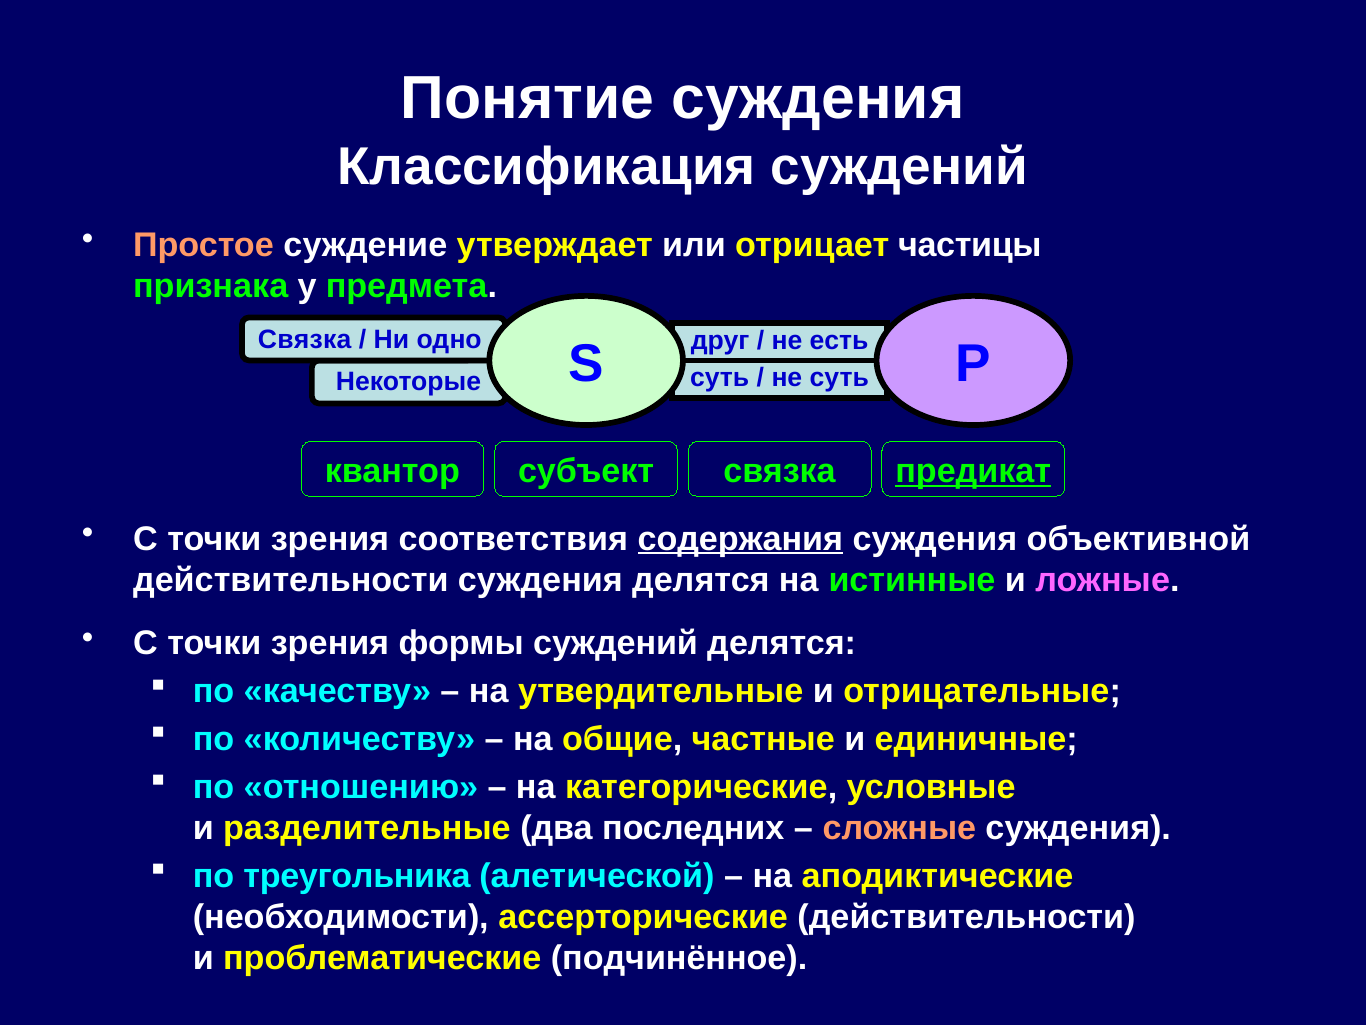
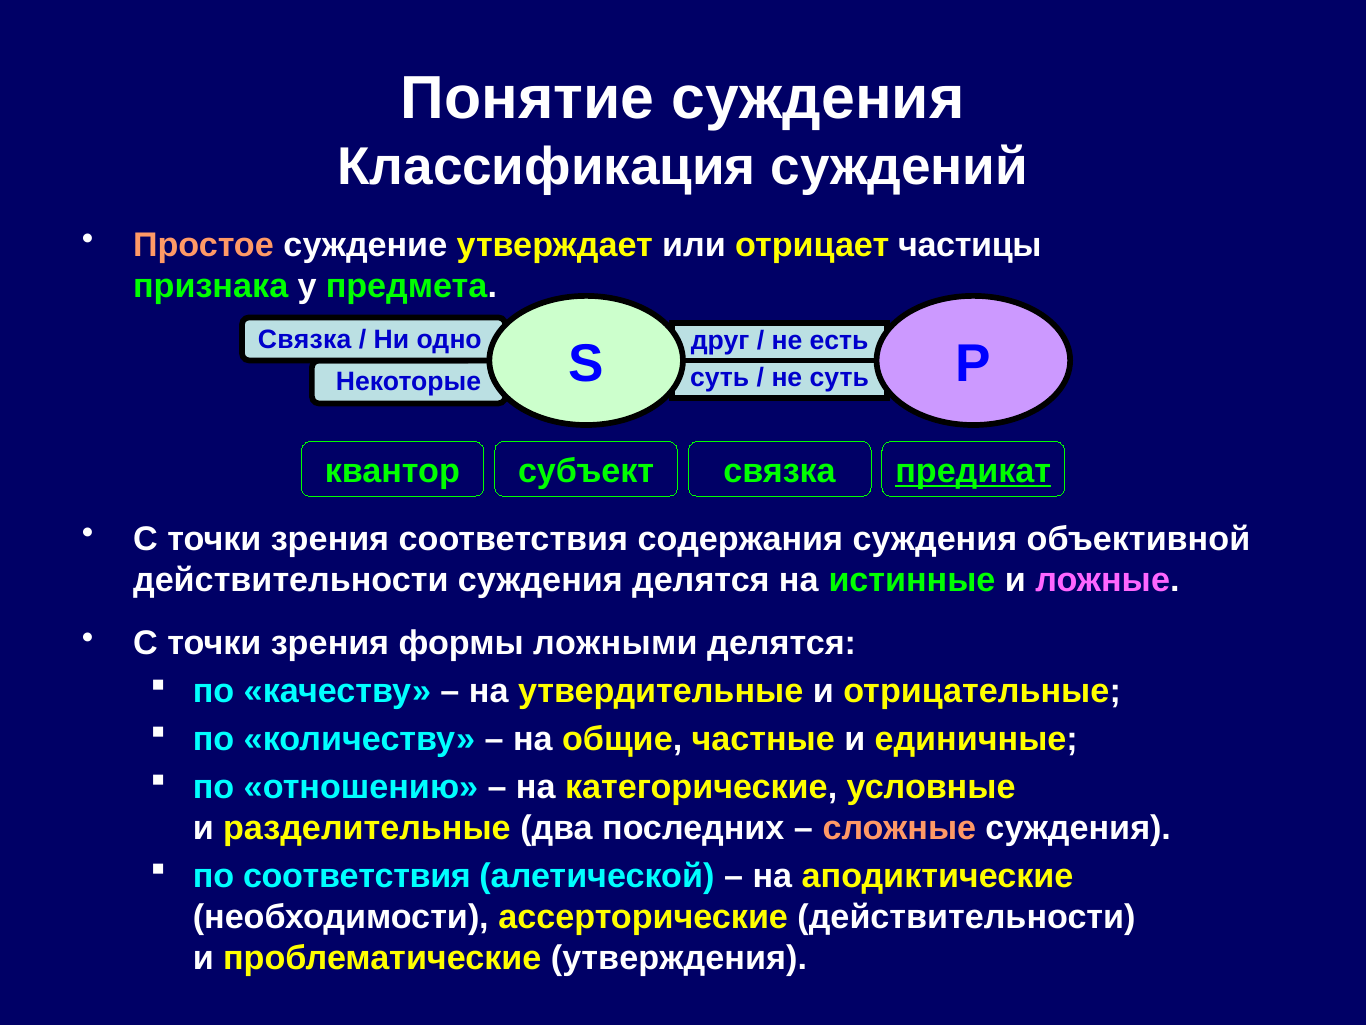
содержания underline: present -> none
формы суждений: суждений -> ложными
по треугольника: треугольника -> соответствия
подчинённое: подчинённое -> утверждения
